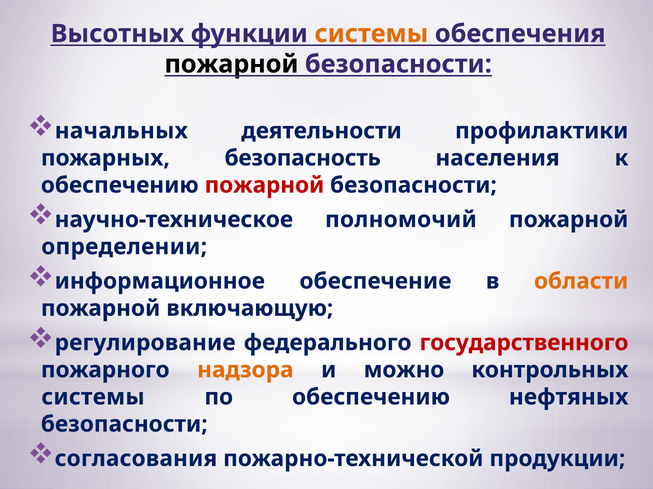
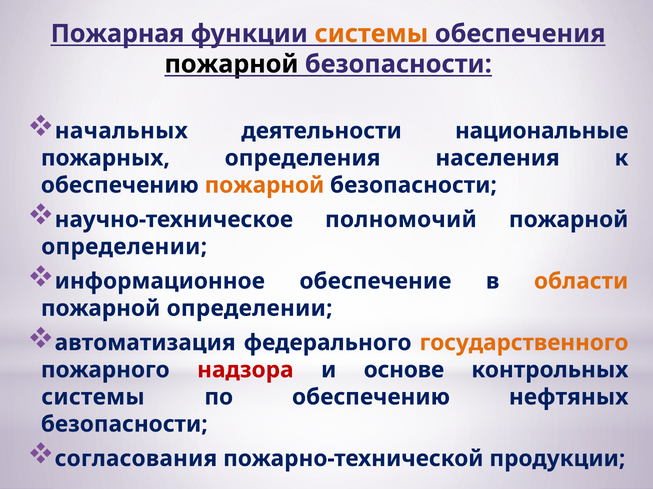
Высотных: Высотных -> Пожарная
профилактики: профилактики -> национальные
безопасность: безопасность -> определения
пожарной at (264, 185) colour: red -> orange
включающую at (250, 309): включающую -> определении
регулирование: регулирование -> автоматизация
государственного colour: red -> orange
надзора colour: orange -> red
можно: можно -> основе
